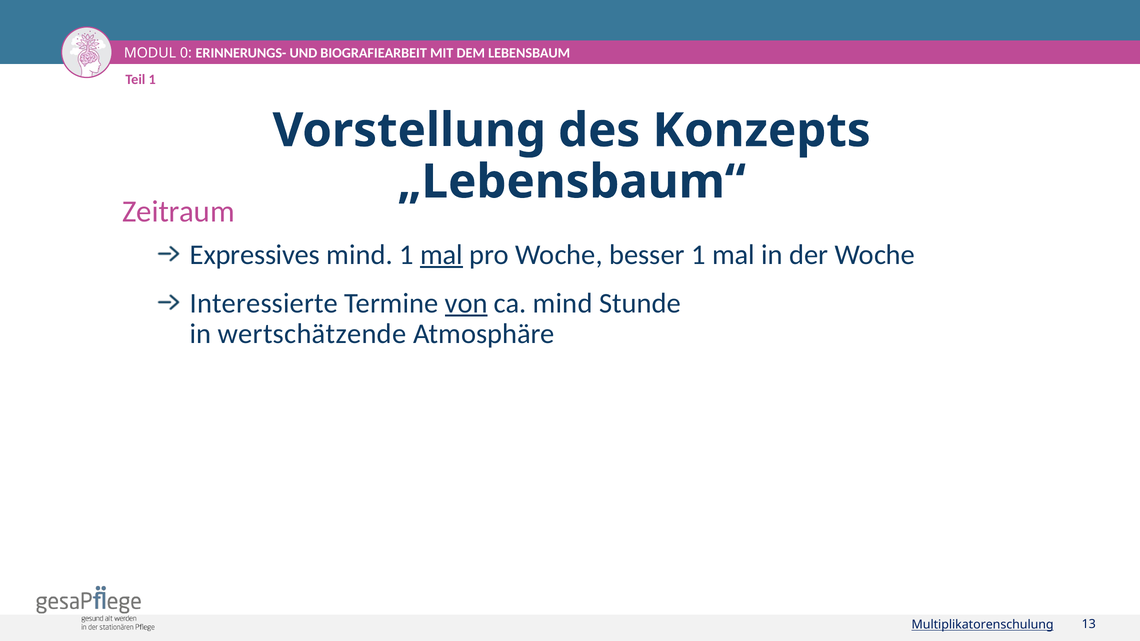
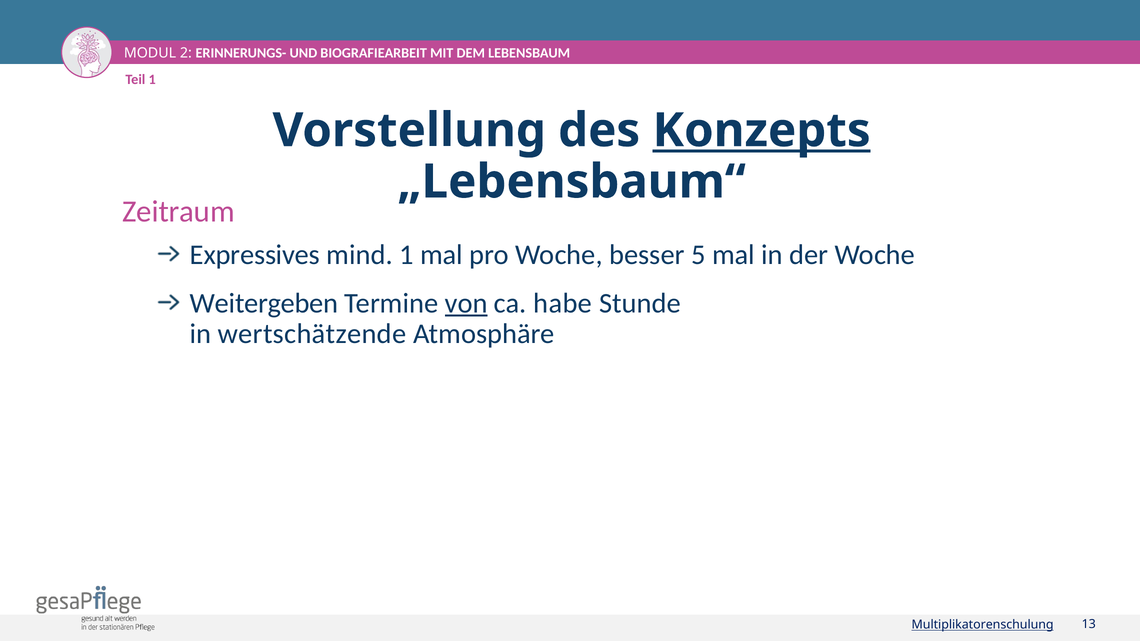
0: 0 -> 2
Konzepts underline: none -> present
mal at (442, 255) underline: present -> none
besser 1: 1 -> 5
Interessierte: Interessierte -> Weitergeben
ca mind: mind -> habe
